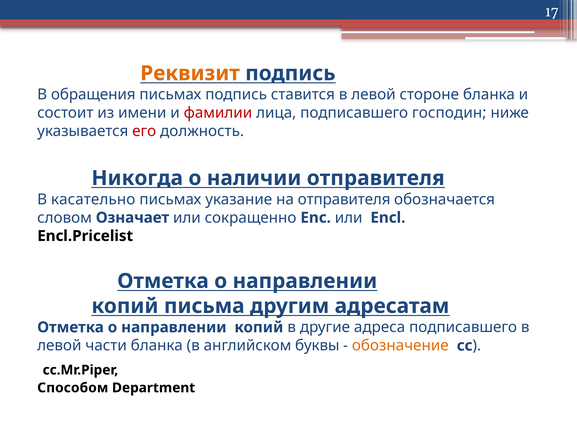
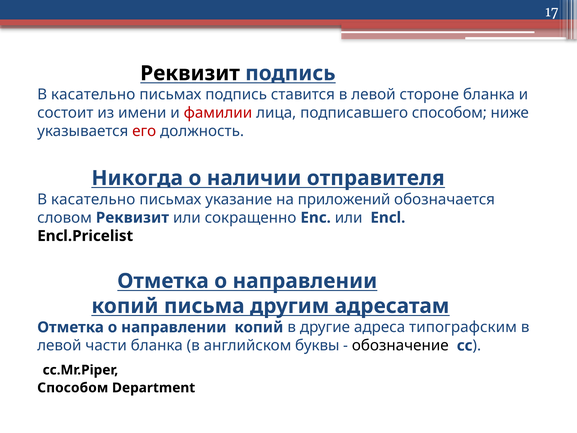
Реквизит at (190, 73) colour: orange -> black
обращения at (93, 94): обращения -> касательно
подписавшего господин: господин -> способом
на отправителя: отправителя -> приложений
словом Означает: Означает -> Реквизит
адреса подписавшего: подписавшего -> типографским
обозначение colour: orange -> black
